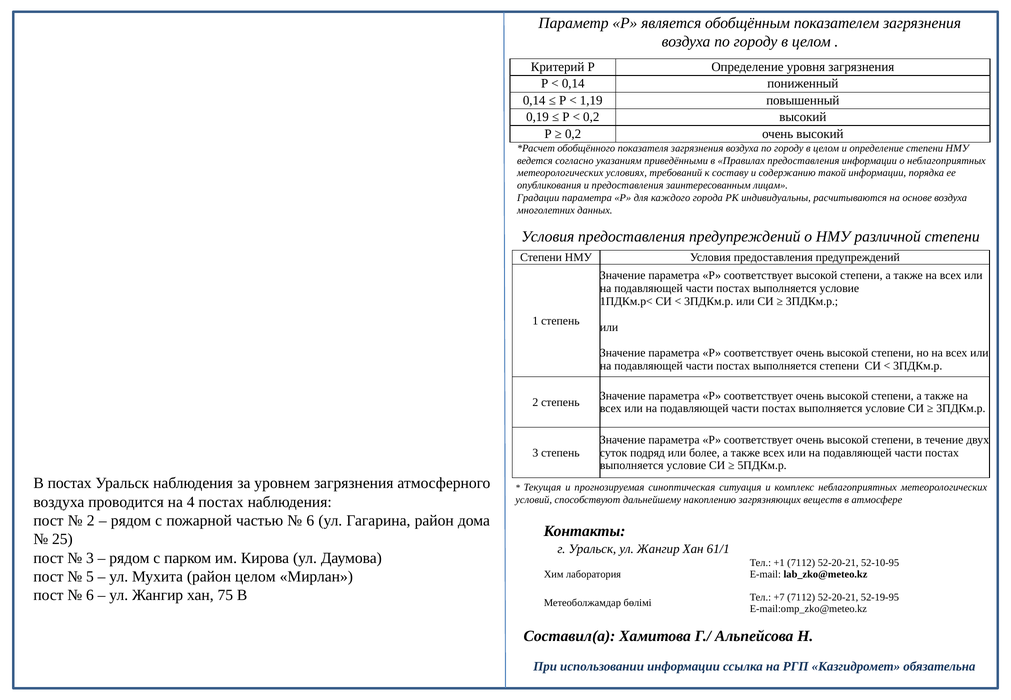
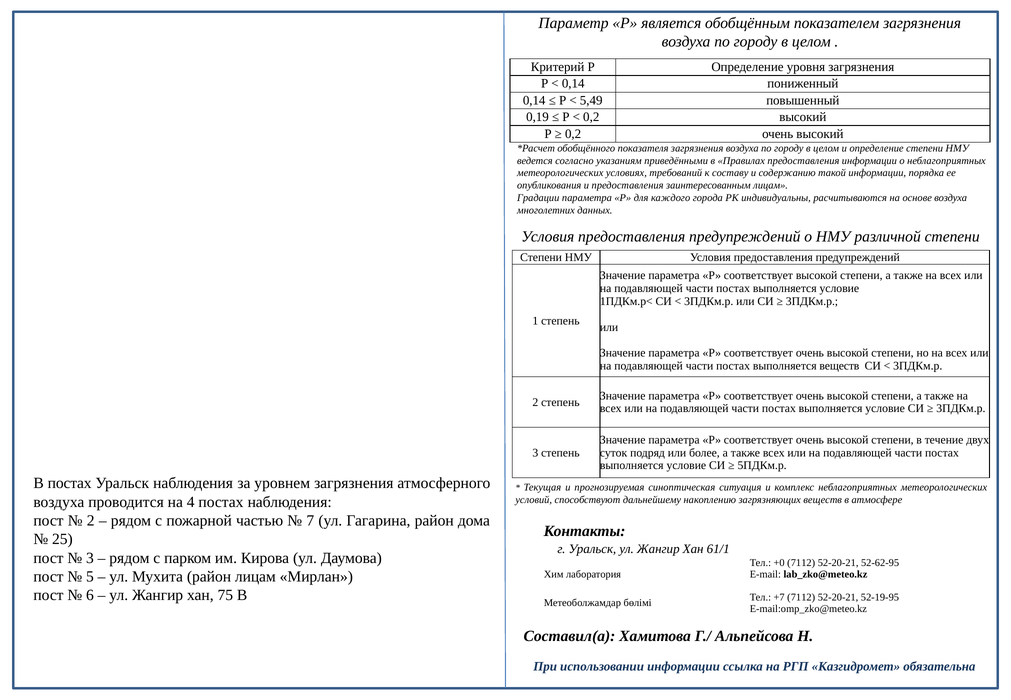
1,19: 1,19 -> 5,49
выполняется степени: степени -> веществ
6 at (310, 520): 6 -> 7
+1: +1 -> +0
52-10-95: 52-10-95 -> 52-62-95
район целом: целом -> лицам
